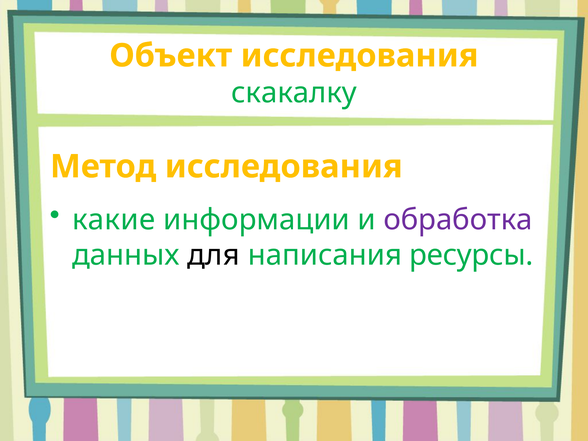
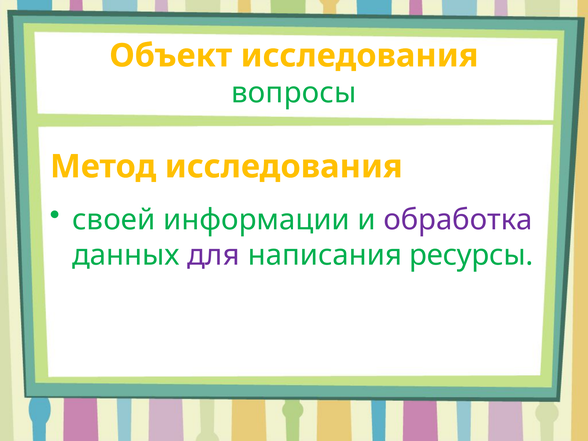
скакалку: скакалку -> вопросы
какие: какие -> своей
для colour: black -> purple
